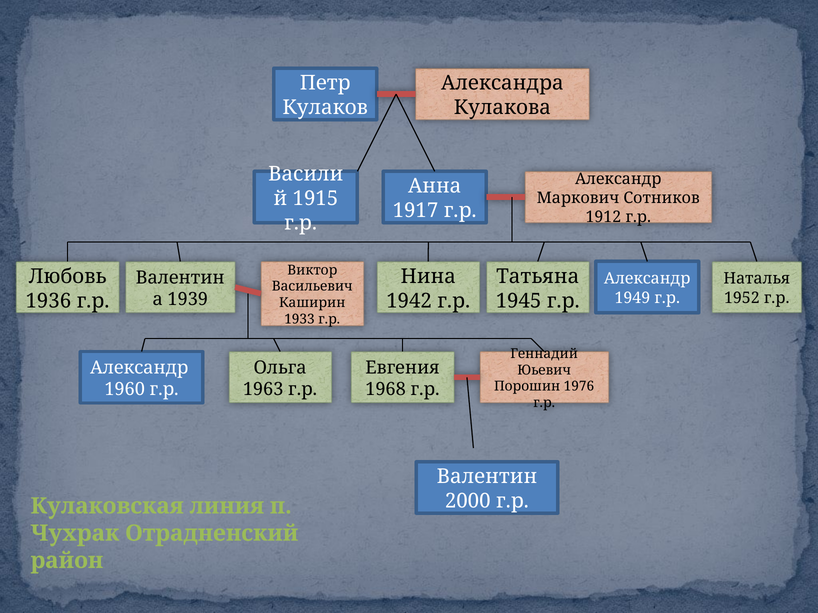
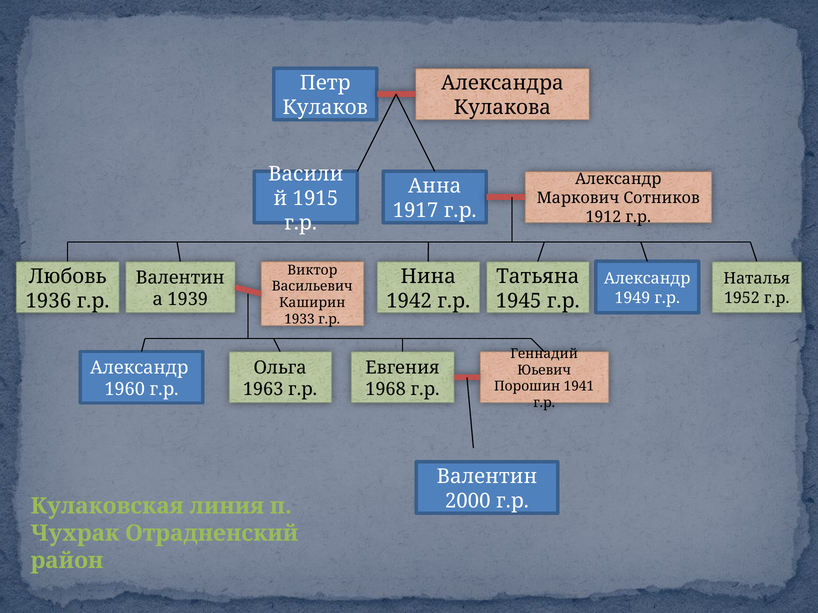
1976: 1976 -> 1941
